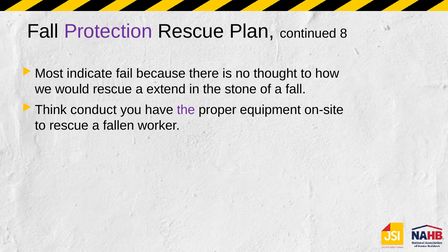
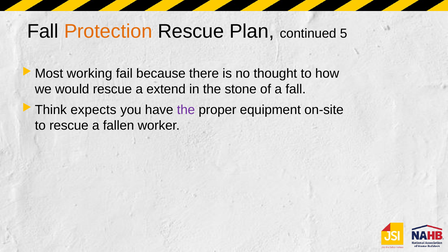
Protection colour: purple -> orange
8: 8 -> 5
indicate: indicate -> working
conduct: conduct -> expects
